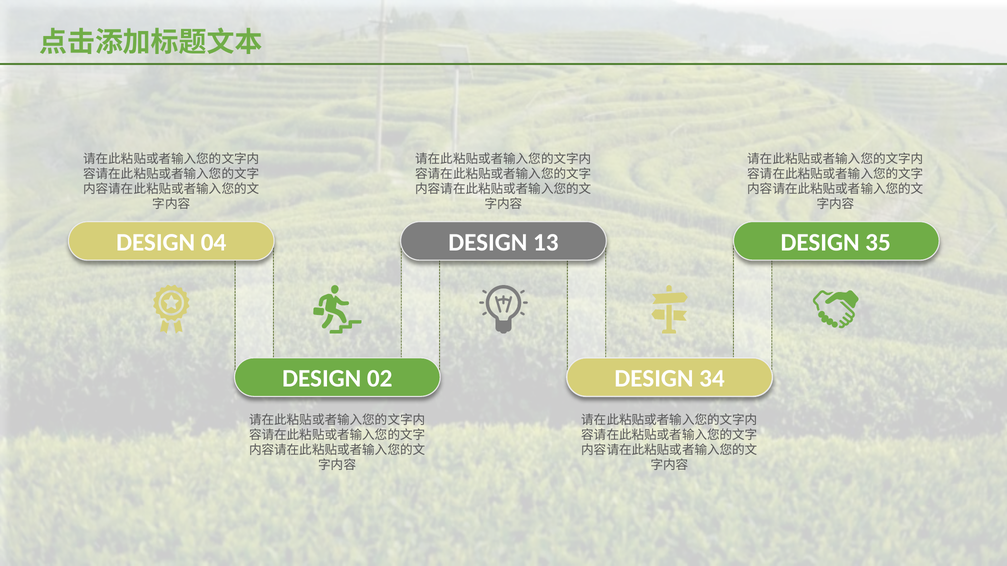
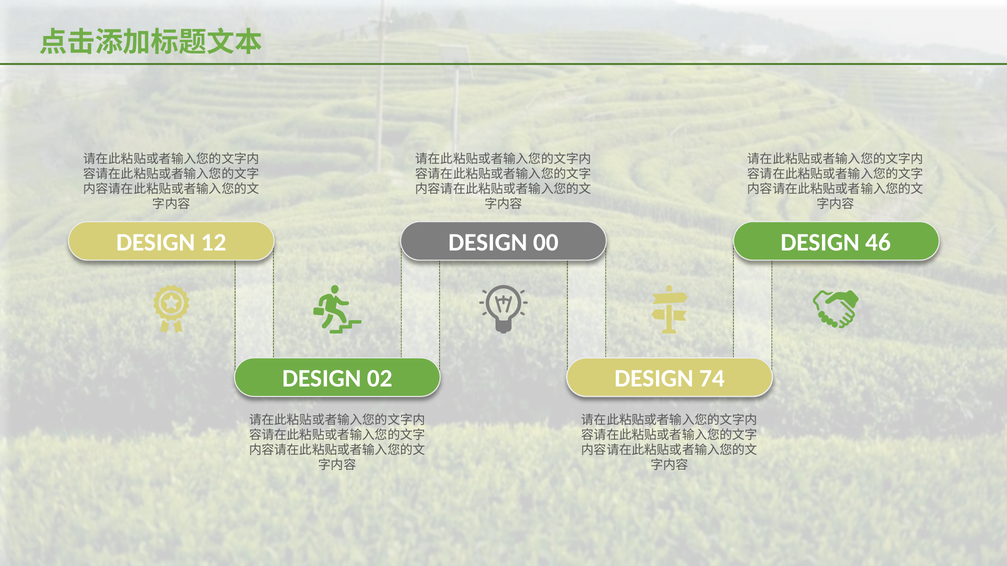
04: 04 -> 12
13: 13 -> 00
35: 35 -> 46
34: 34 -> 74
